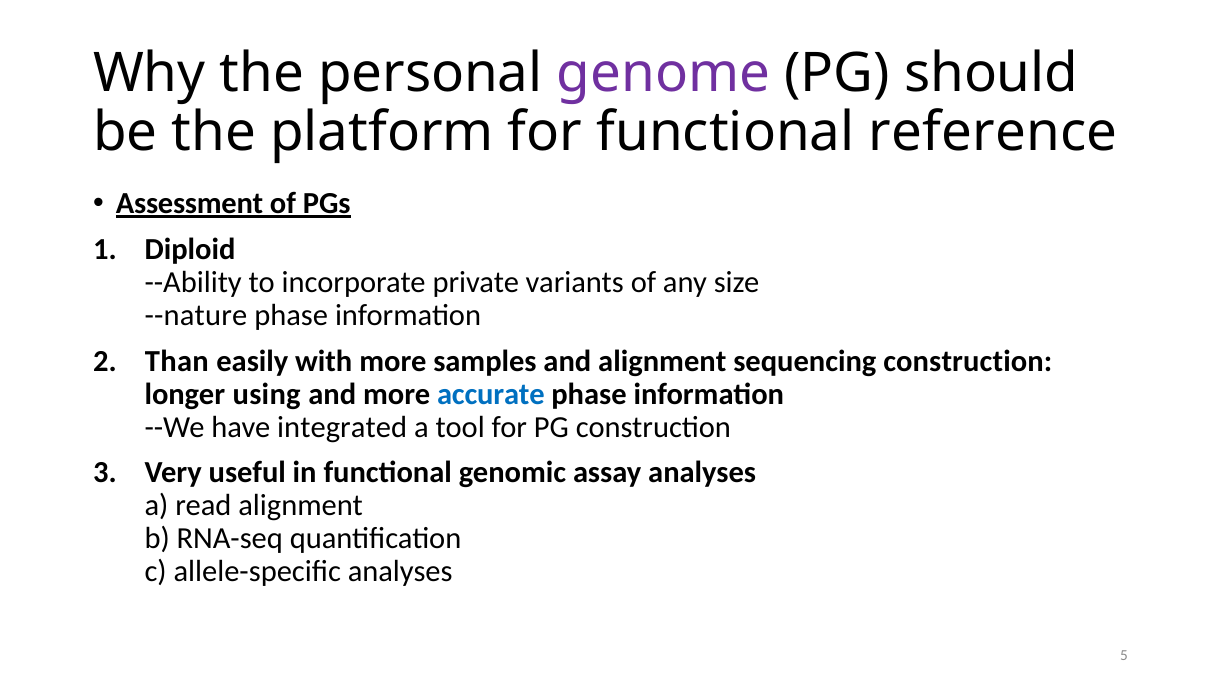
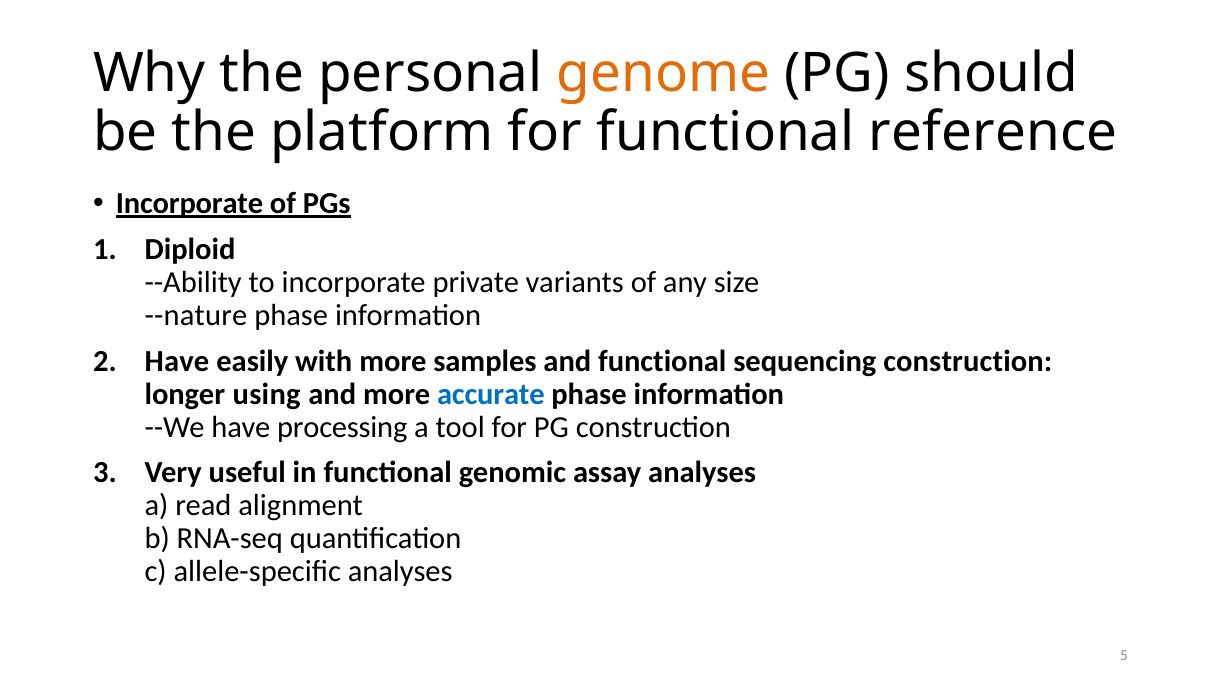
genome colour: purple -> orange
Assessment at (190, 204): Assessment -> Incorporate
Than at (177, 361): Than -> Have
and alignment: alignment -> functional
integrated: integrated -> processing
